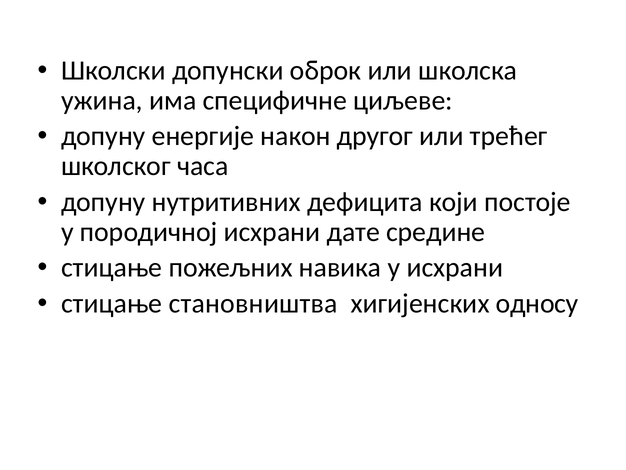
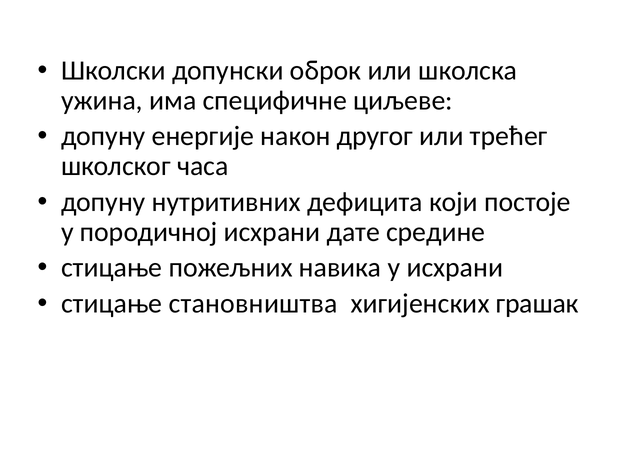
односу: односу -> грашак
